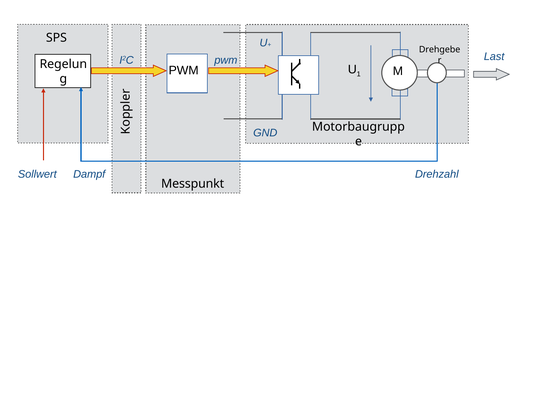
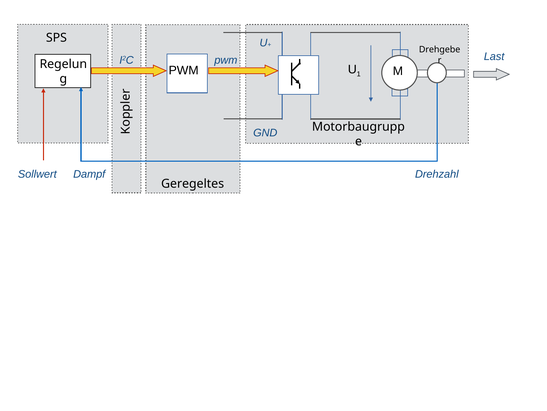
Messpunkt: Messpunkt -> Geregeltes
